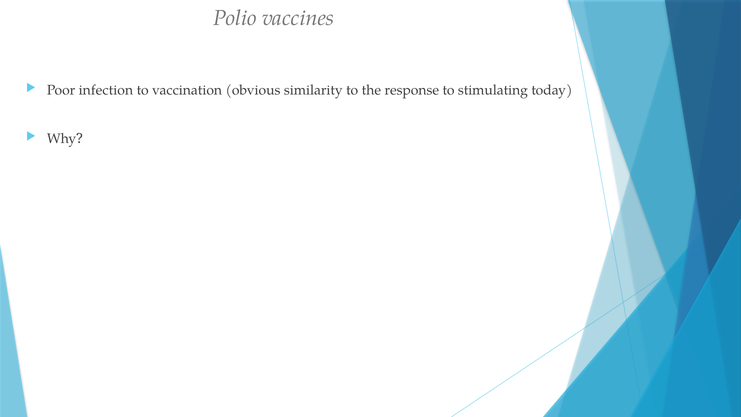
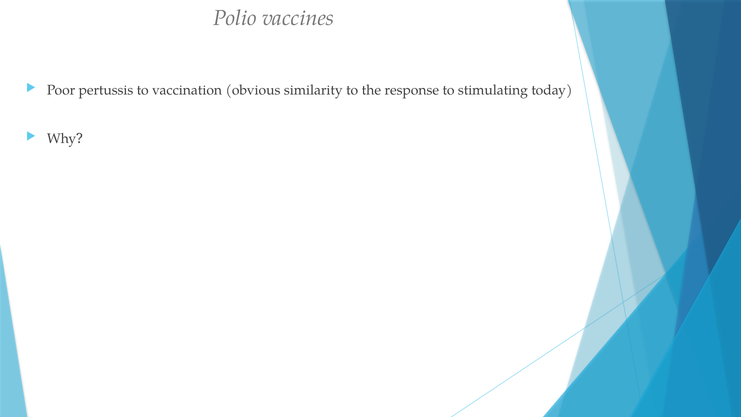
infection: infection -> pertussis
